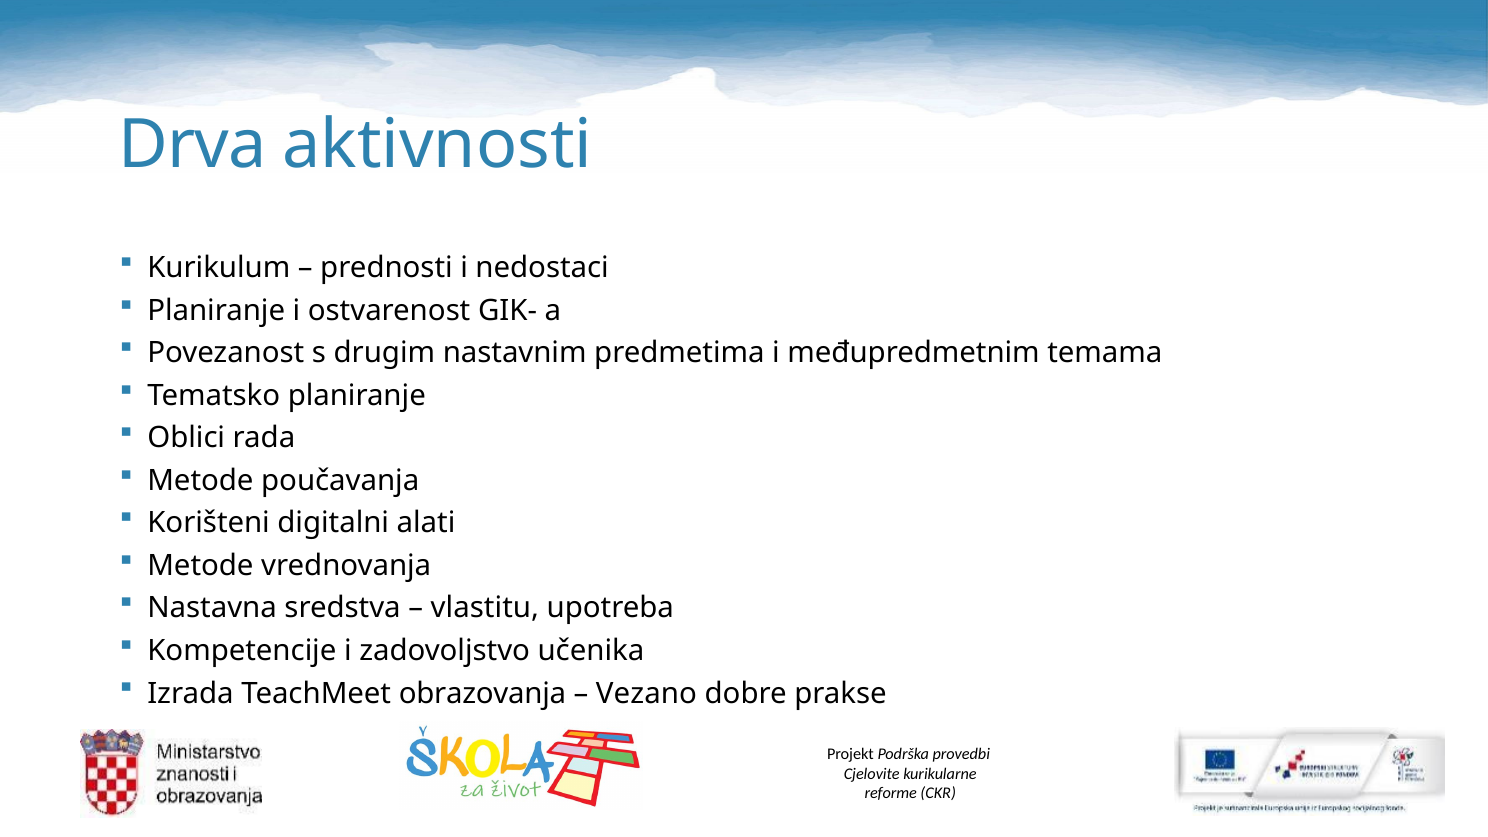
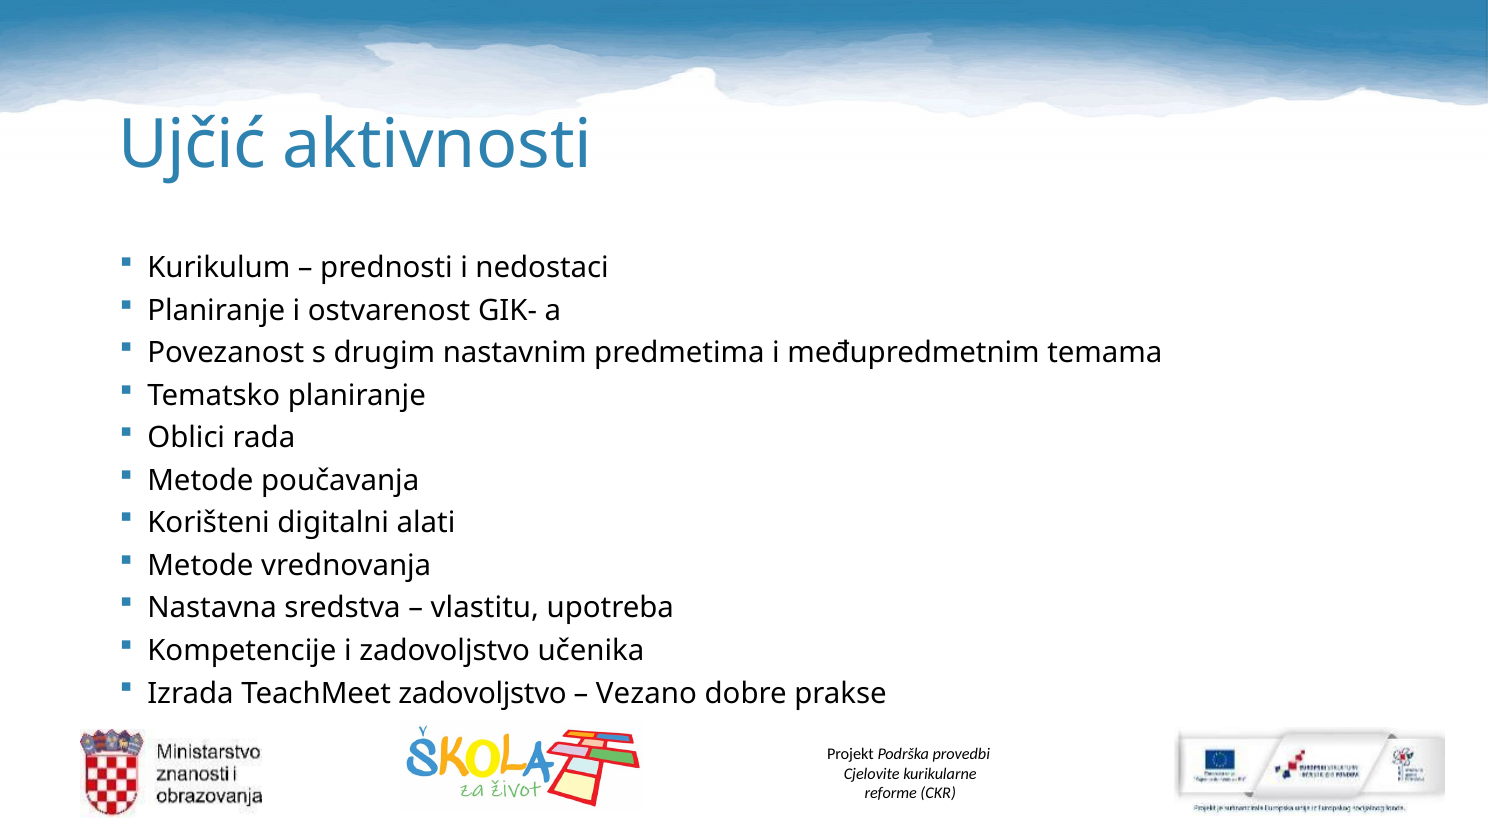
Drva: Drva -> Ujčić
TeachMeet obrazovanja: obrazovanja -> zadovoljstvo
